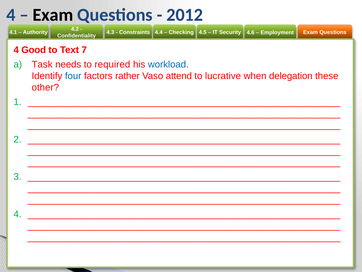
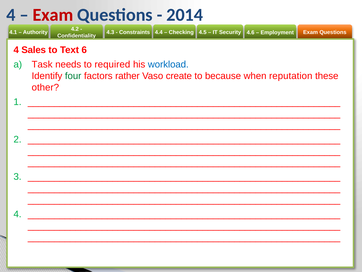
Exam at (53, 15) colour: black -> red
2012: 2012 -> 2014
Good: Good -> Sales
7: 7 -> 6
four colour: blue -> green
attend: attend -> create
lucrative: lucrative -> because
delegation: delegation -> reputation
